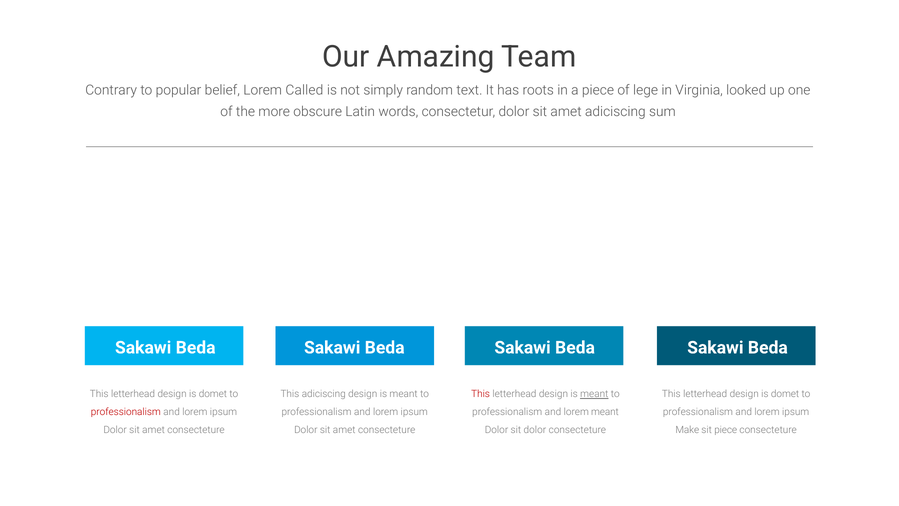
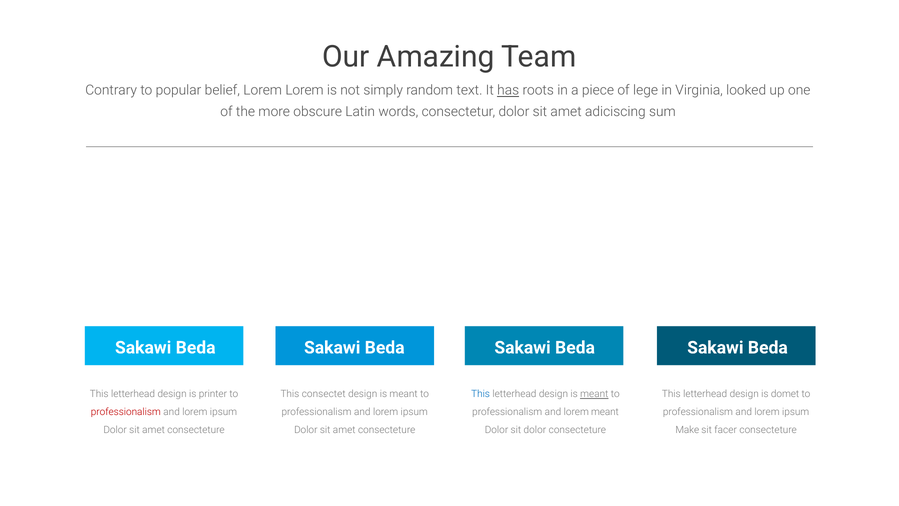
Lorem Called: Called -> Lorem
has underline: none -> present
domet at (213, 394): domet -> printer
This adiciscing: adiciscing -> consectet
This at (481, 394) colour: red -> blue
sit piece: piece -> facer
